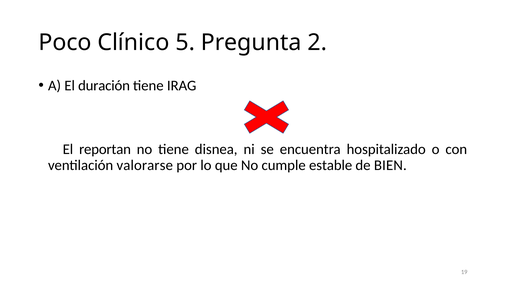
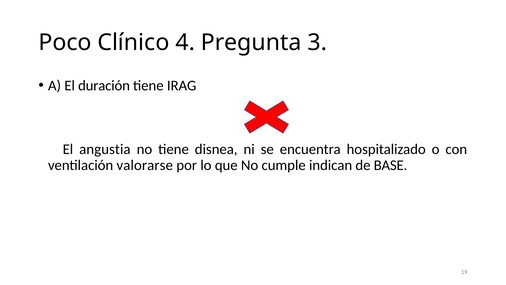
5: 5 -> 4
2: 2 -> 3
reportan: reportan -> angustia
estable: estable -> indican
BIEN: BIEN -> BASE
